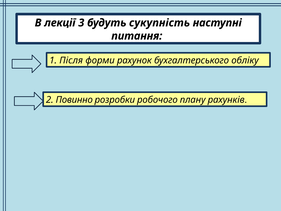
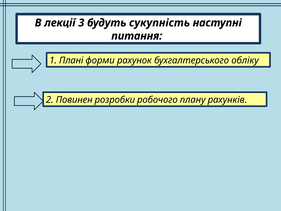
Після: Після -> Плані
Повинно: Повинно -> Повинен
